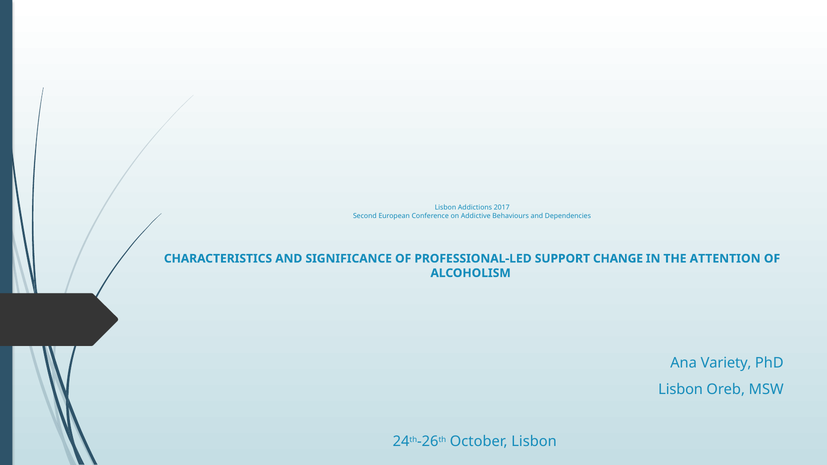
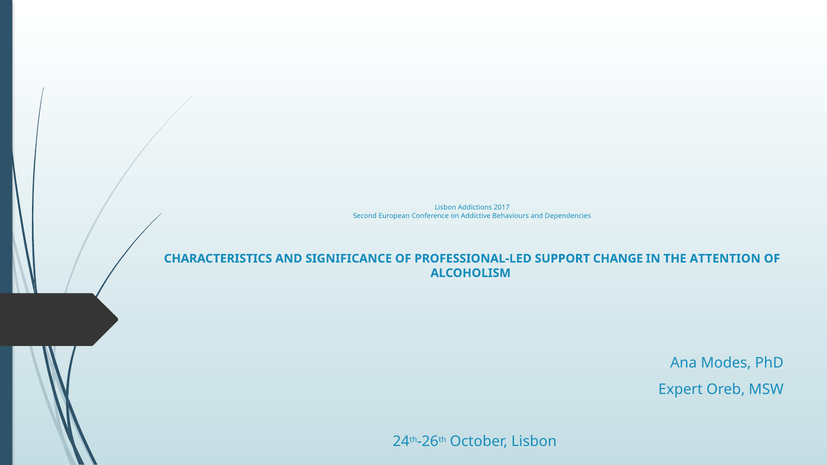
Variety: Variety -> Modes
Lisbon at (681, 389): Lisbon -> Expert
